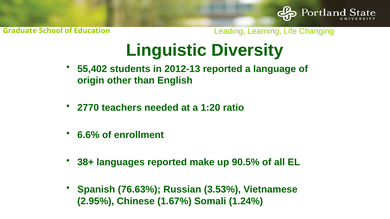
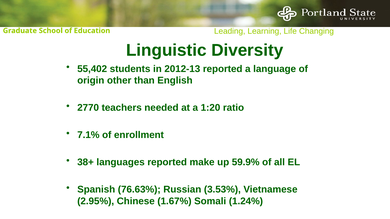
6.6%: 6.6% -> 7.1%
90.5%: 90.5% -> 59.9%
